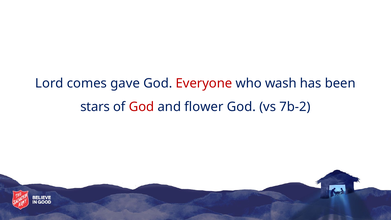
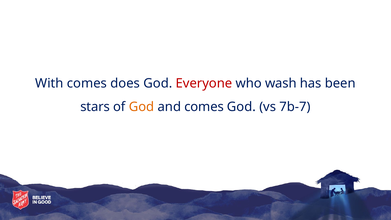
Lord: Lord -> With
gave: gave -> does
God at (142, 107) colour: red -> orange
and flower: flower -> comes
7b-2: 7b-2 -> 7b-7
